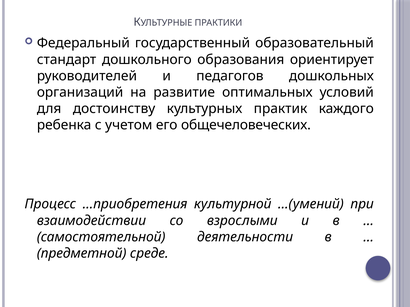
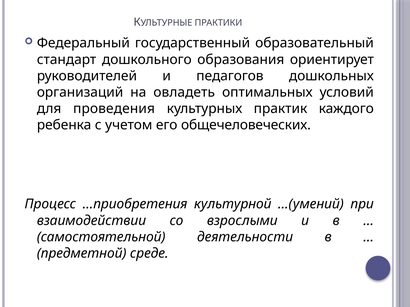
развитие: развитие -> овладеть
достоинству: достоинству -> проведения
